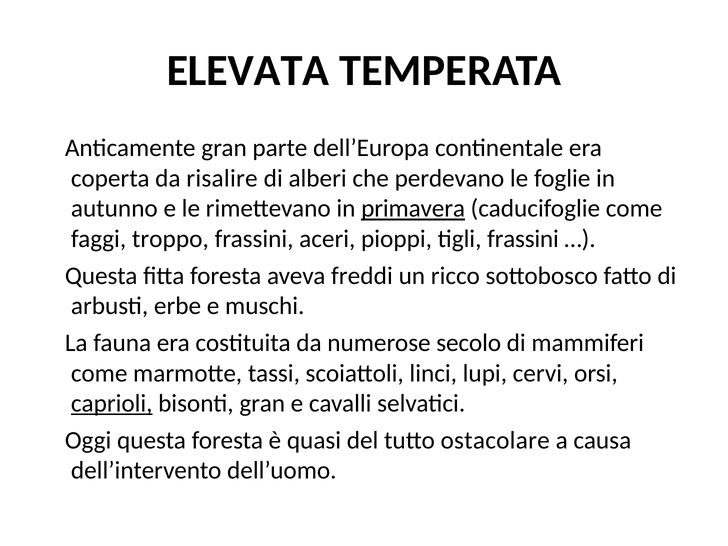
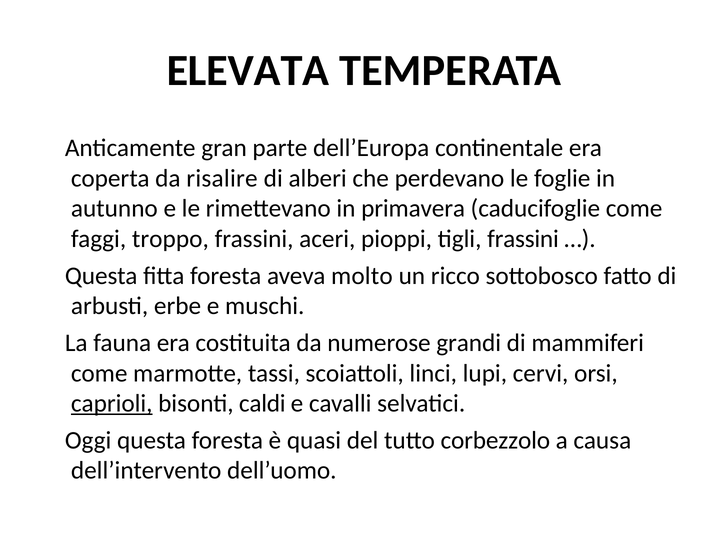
primavera underline: present -> none
freddi: freddi -> molto
secolo: secolo -> grandi
bisonti gran: gran -> caldi
ostacolare: ostacolare -> corbezzolo
